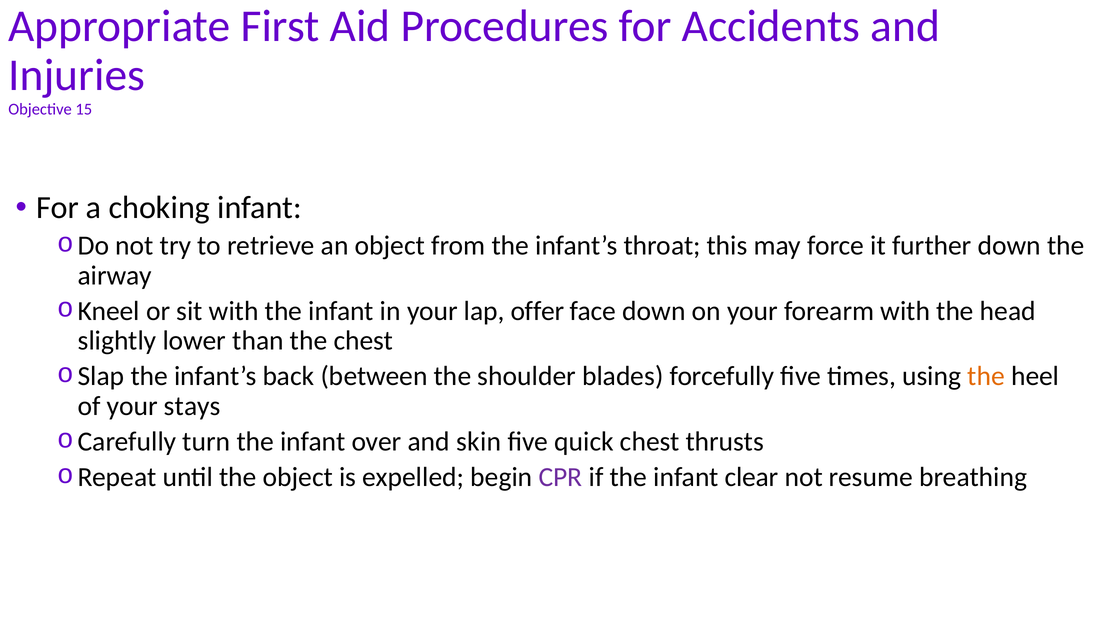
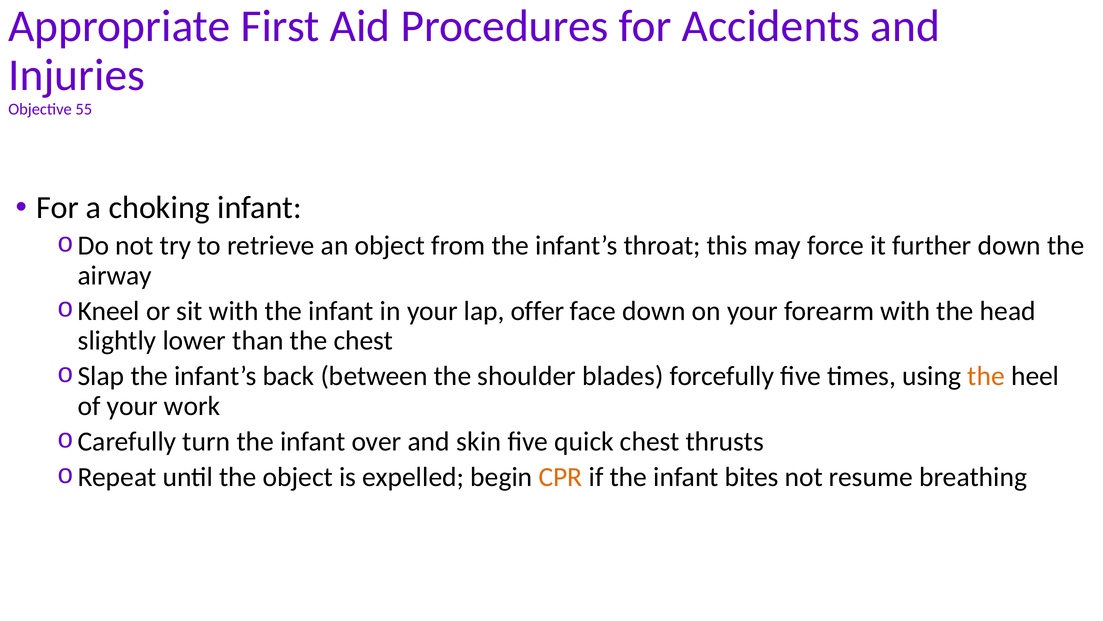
15: 15 -> 55
stays: stays -> work
CPR colour: purple -> orange
clear: clear -> bites
